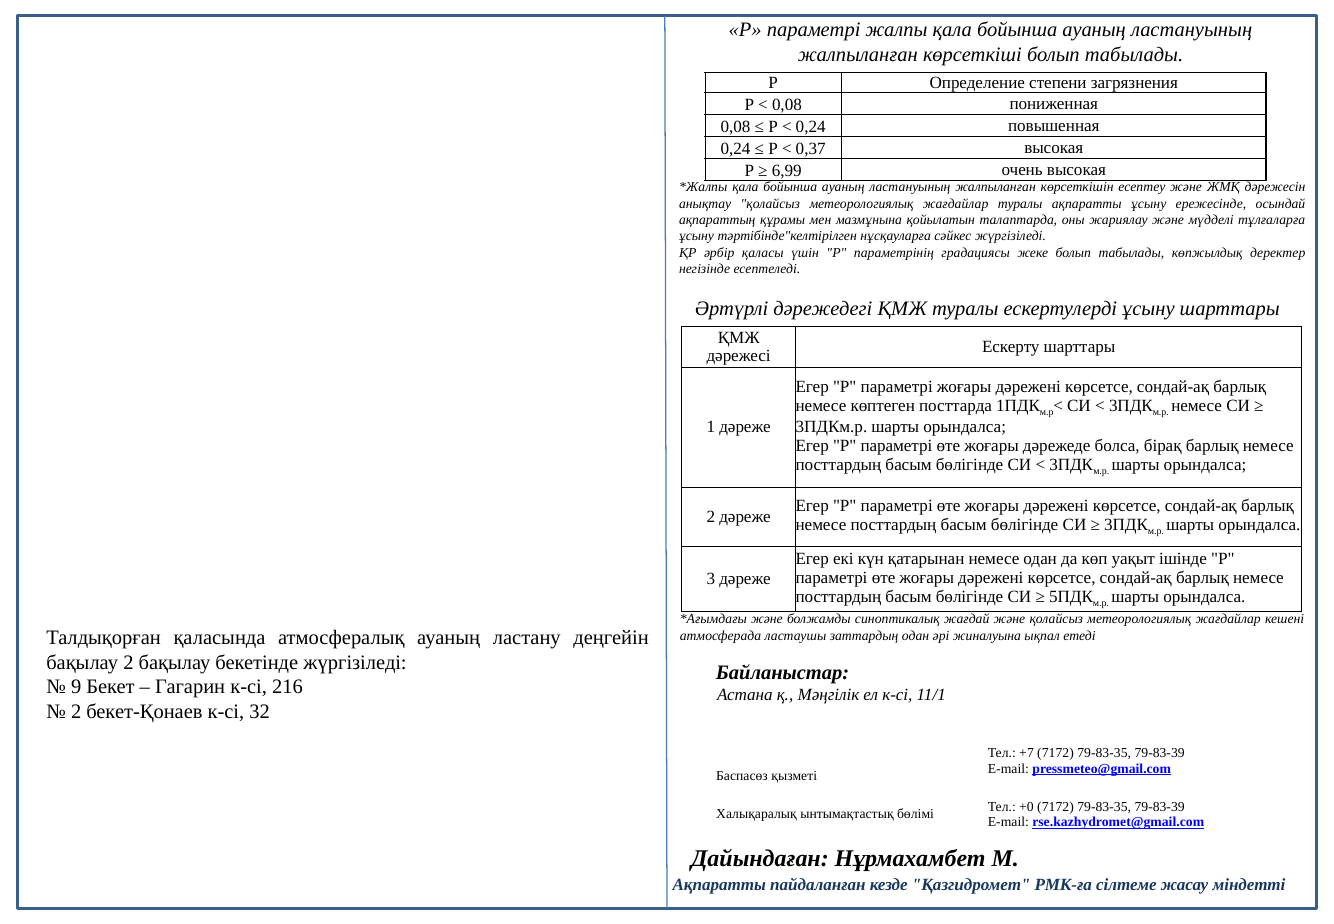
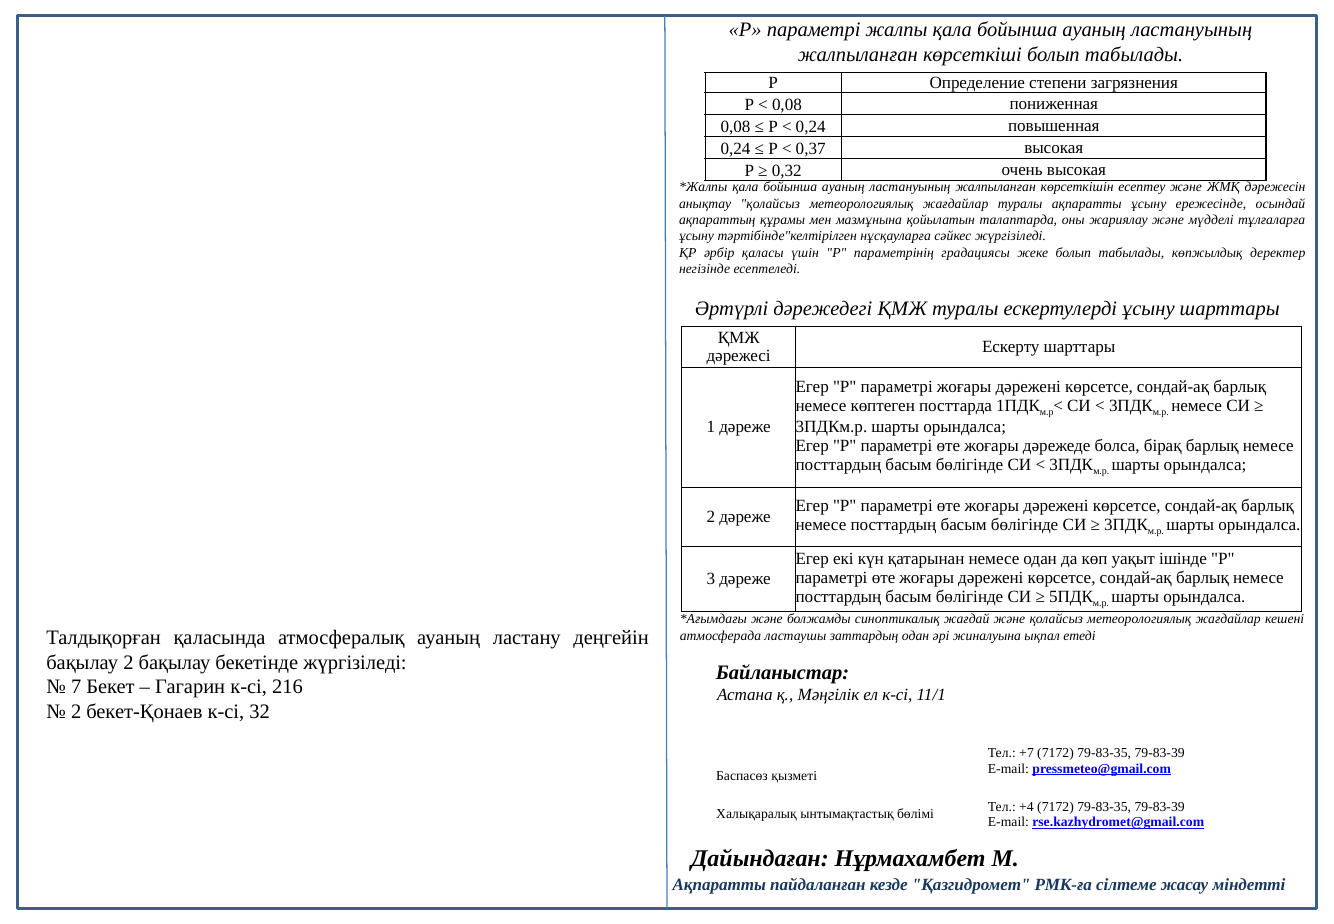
6,99: 6,99 -> 0,32
9: 9 -> 7
+0: +0 -> +4
